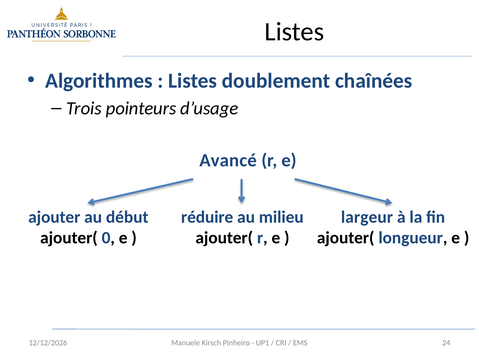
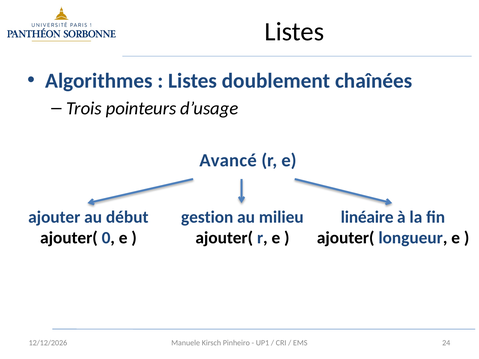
réduire: réduire -> gestion
largeur: largeur -> linéaire
